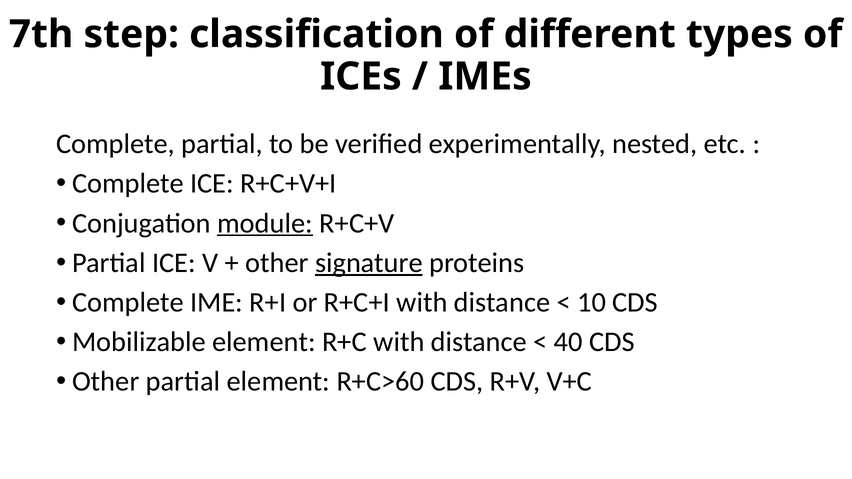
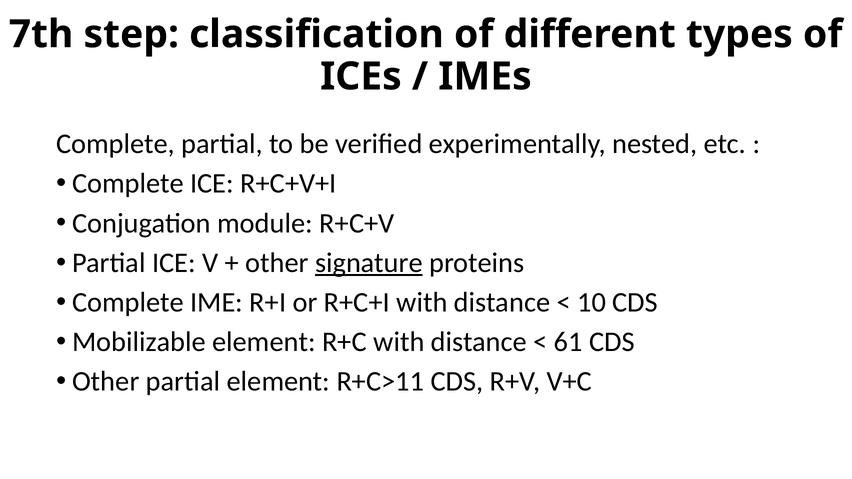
module underline: present -> none
40: 40 -> 61
R+C>60: R+C>60 -> R+C>11
